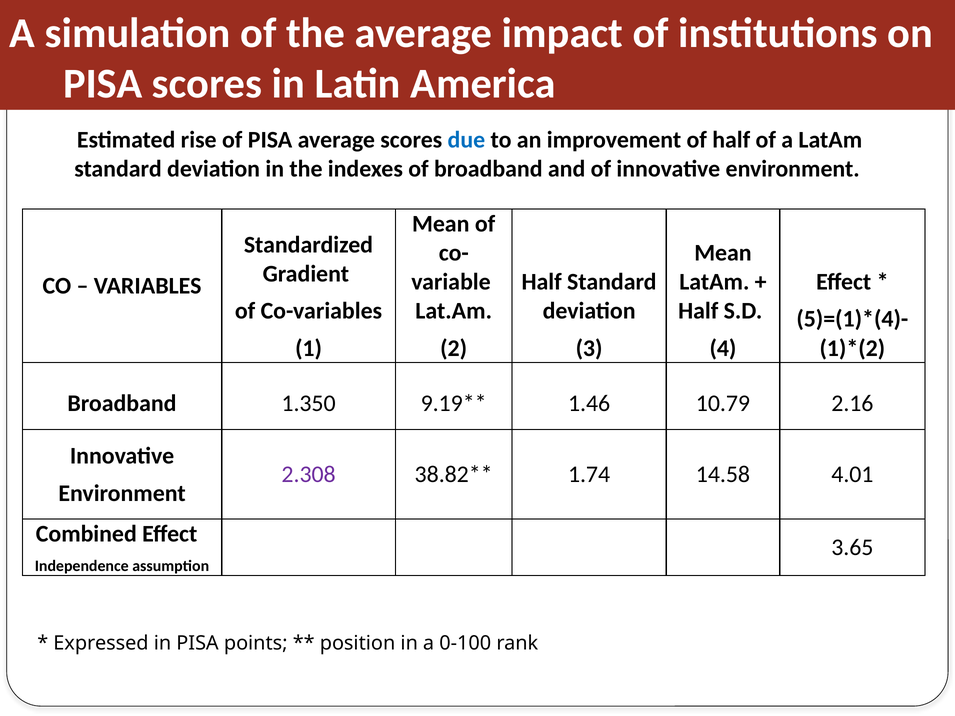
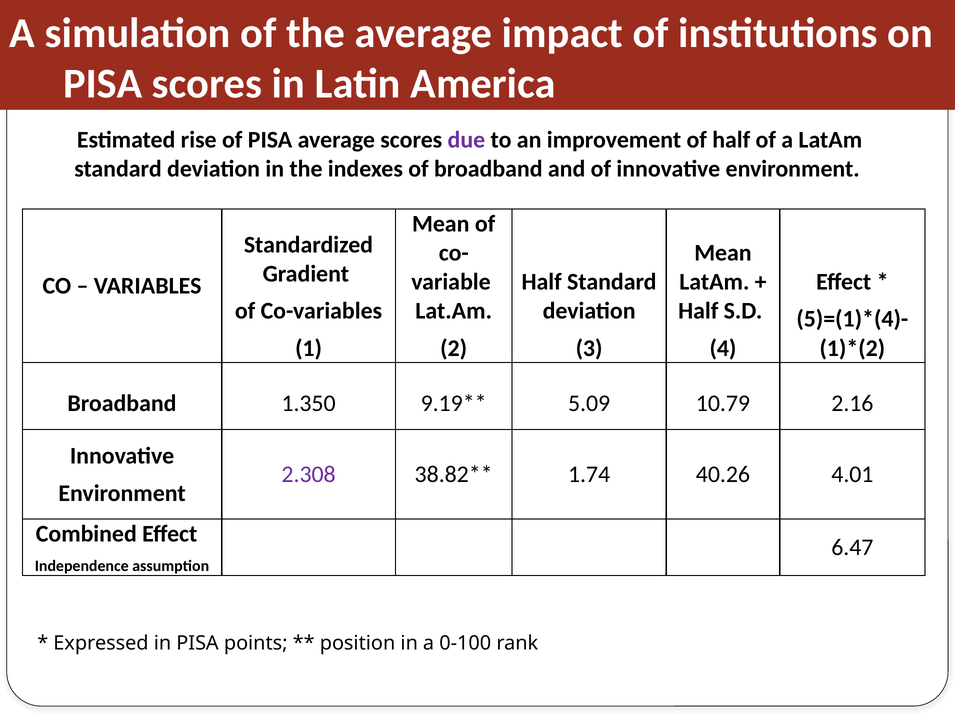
due colour: blue -> purple
1.46: 1.46 -> 5.09
14.58: 14.58 -> 40.26
3.65: 3.65 -> 6.47
